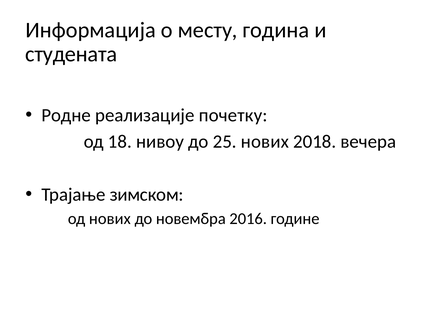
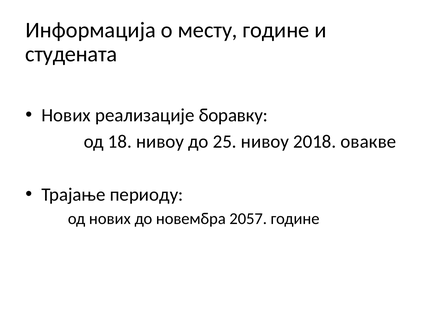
месту година: година -> године
Родне at (66, 115): Родне -> Нових
почетку: почетку -> боравку
25 нових: нових -> нивоу
вечера: вечера -> овакве
зимском: зимском -> периоду
2016: 2016 -> 2057
